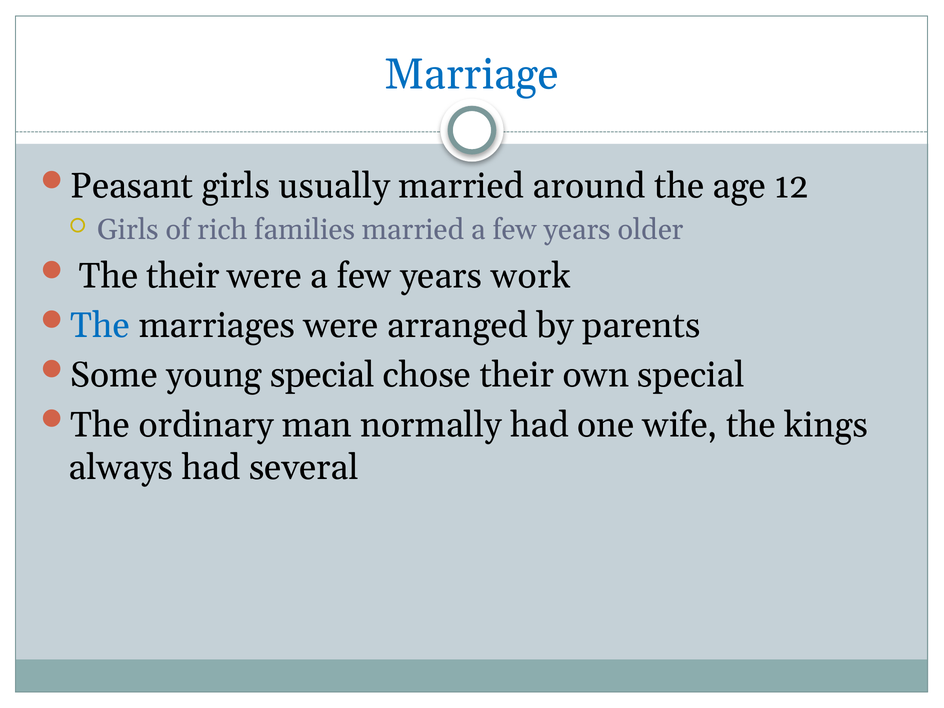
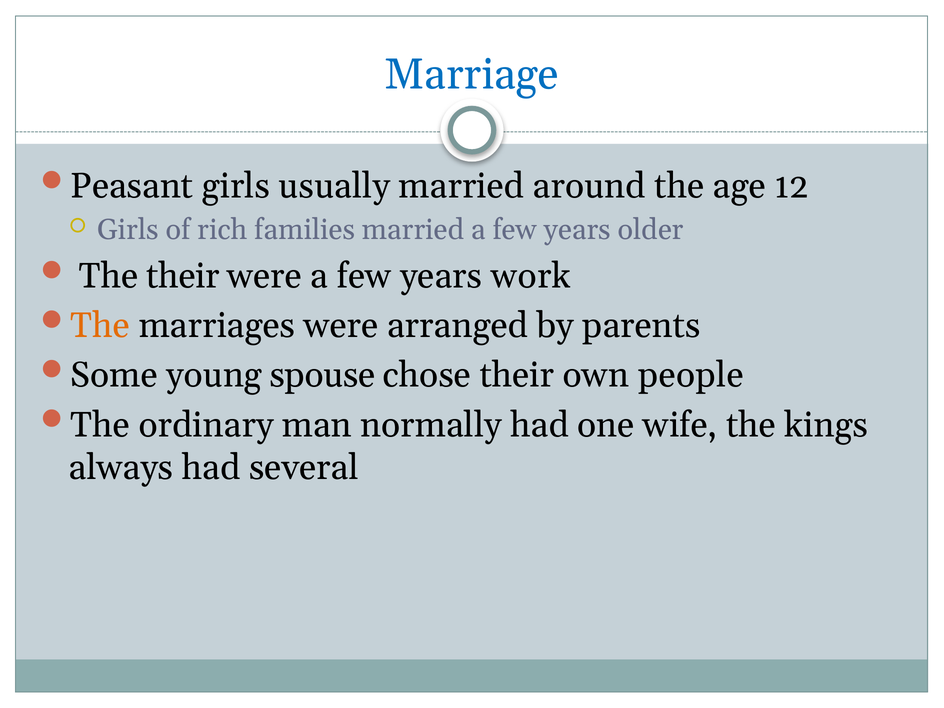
The at (100, 326) colour: blue -> orange
young special: special -> spouse
own special: special -> people
